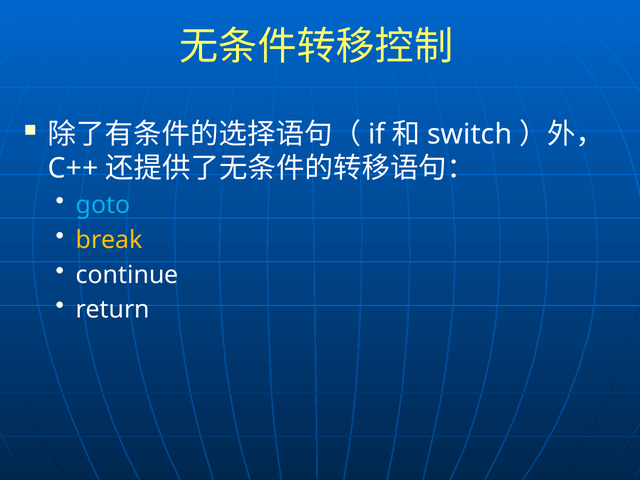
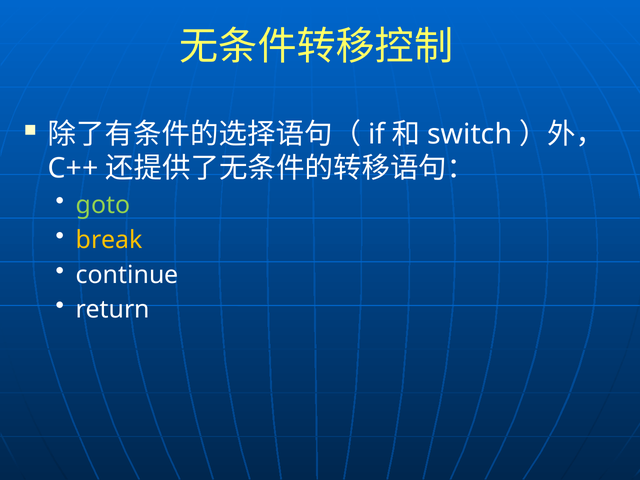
goto colour: light blue -> light green
